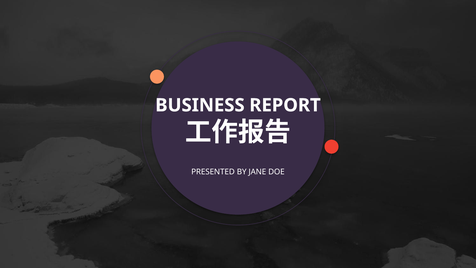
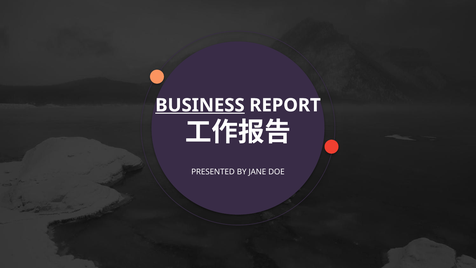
BUSINESS underline: none -> present
